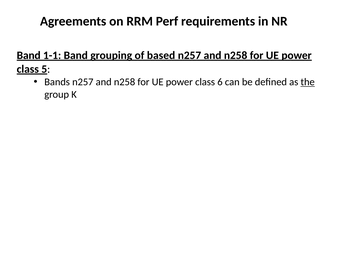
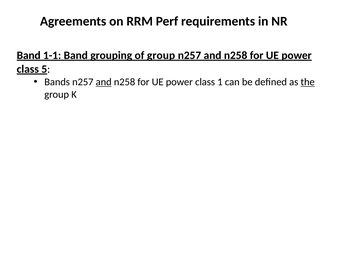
of based: based -> group
and at (104, 82) underline: none -> present
6: 6 -> 1
